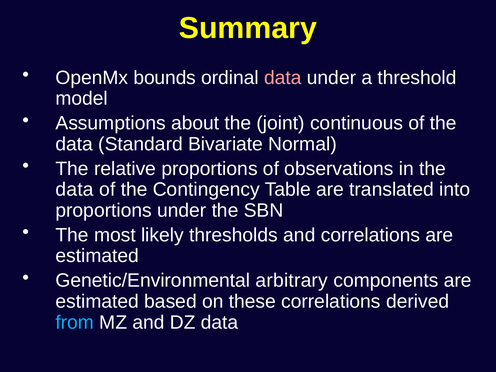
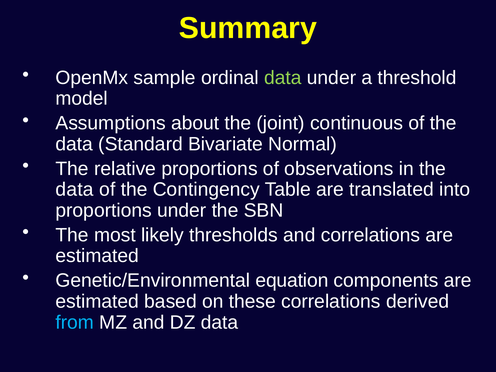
bounds: bounds -> sample
data at (283, 78) colour: pink -> light green
arbitrary: arbitrary -> equation
